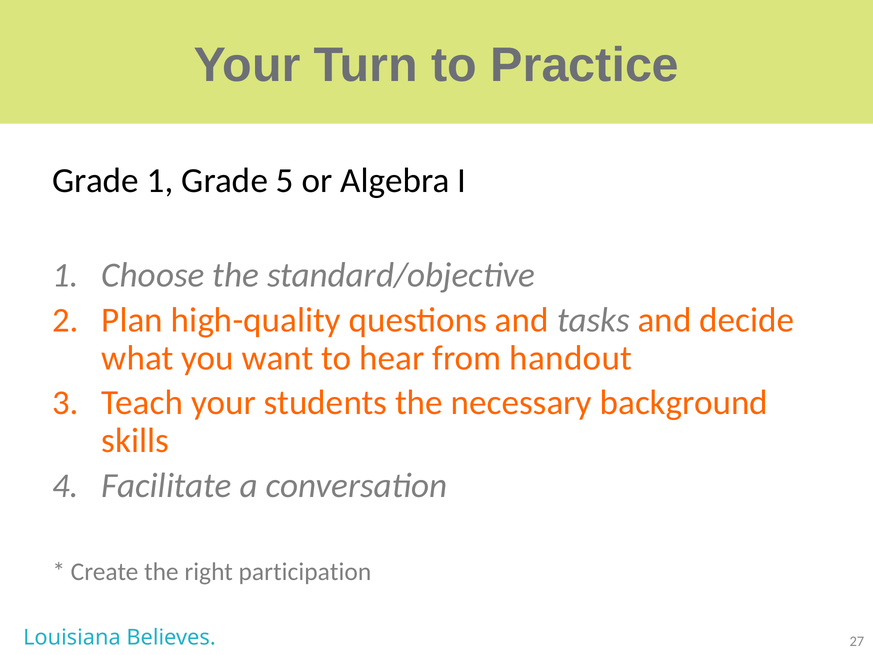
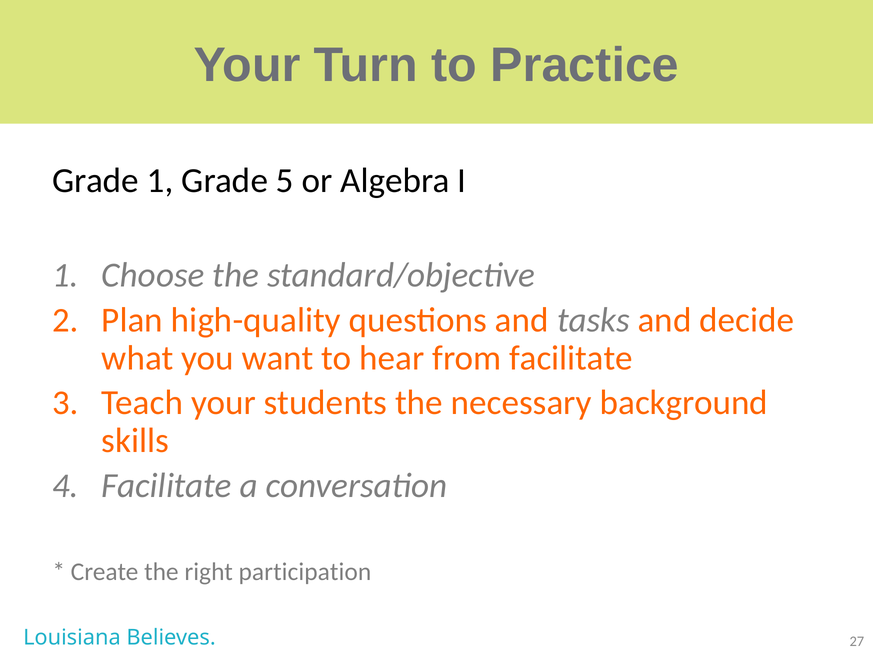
from handout: handout -> facilitate
